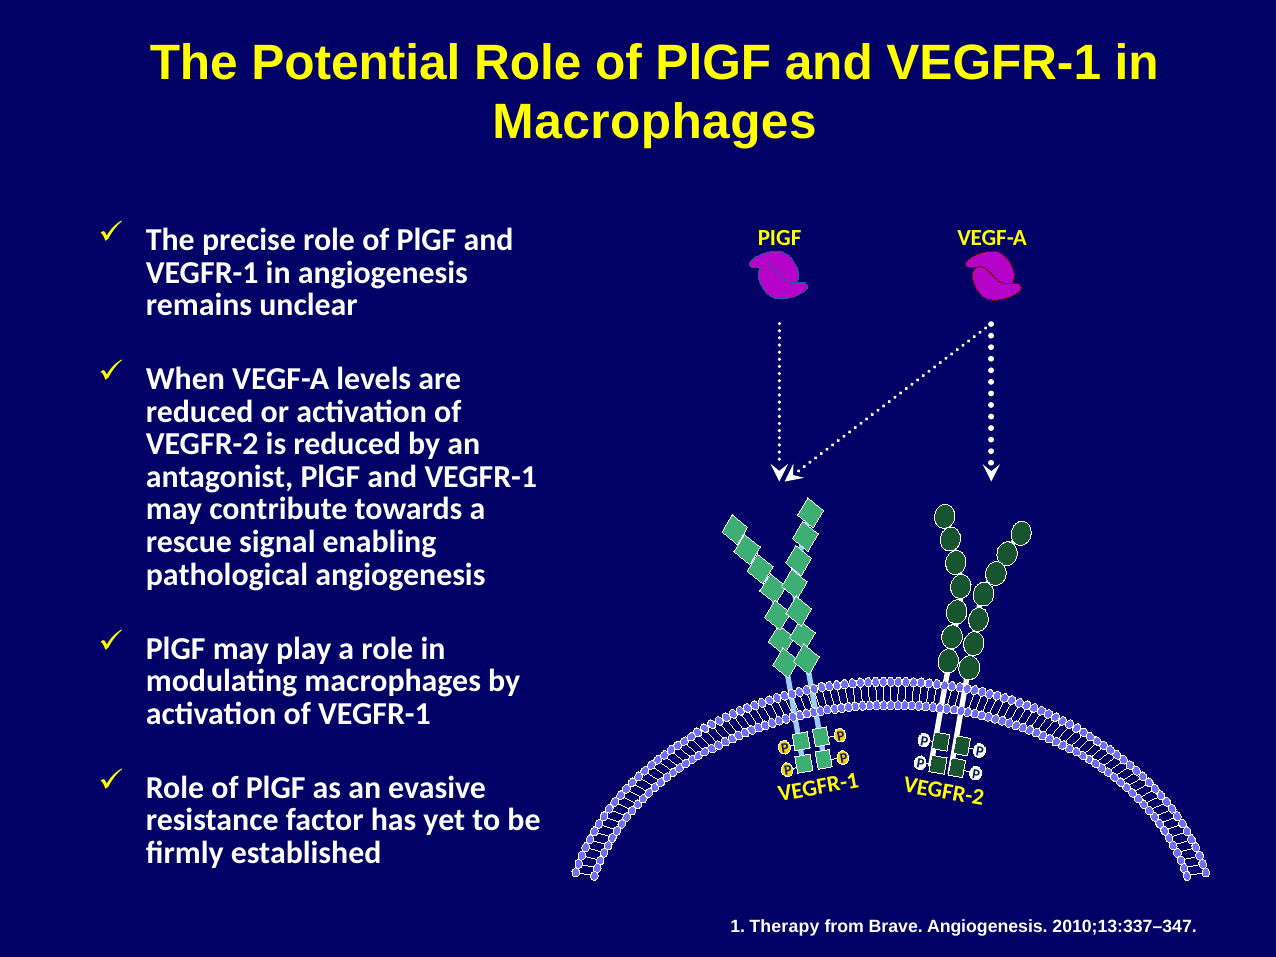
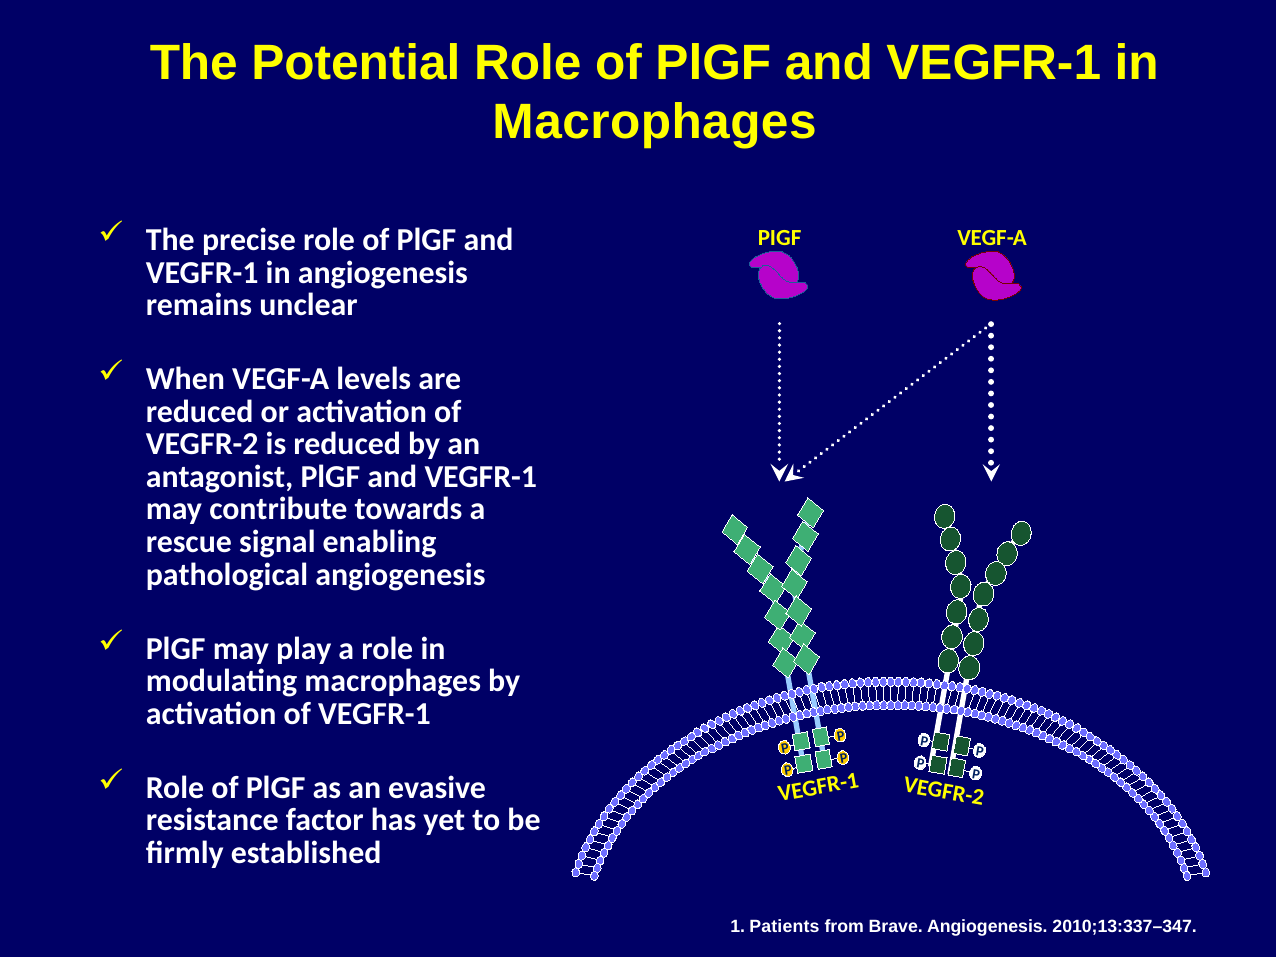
Therapy: Therapy -> Patients
